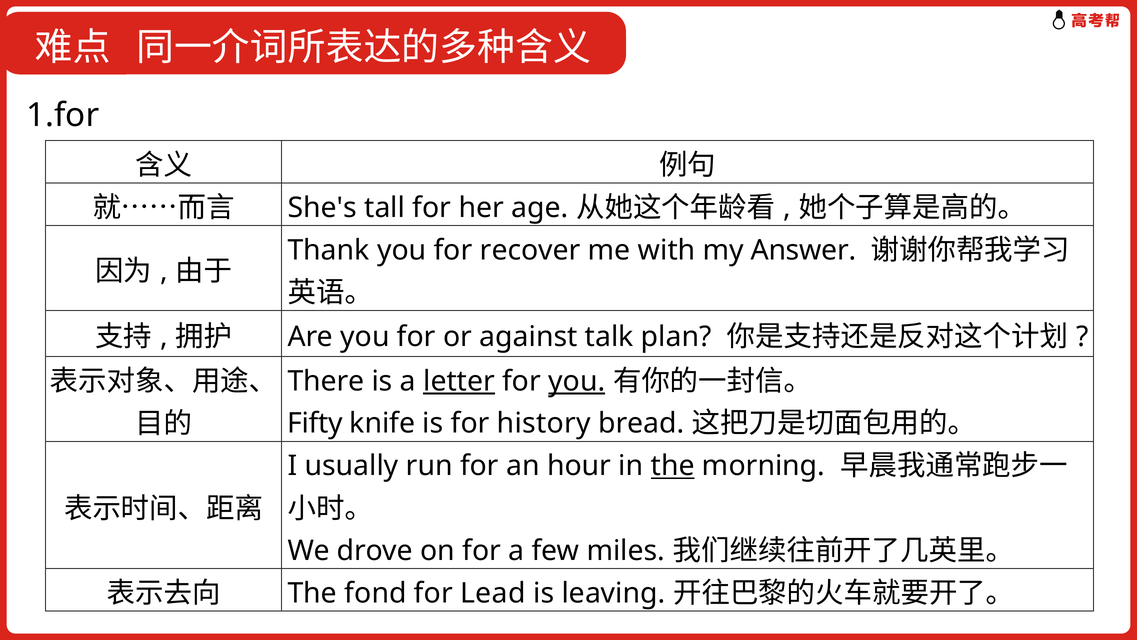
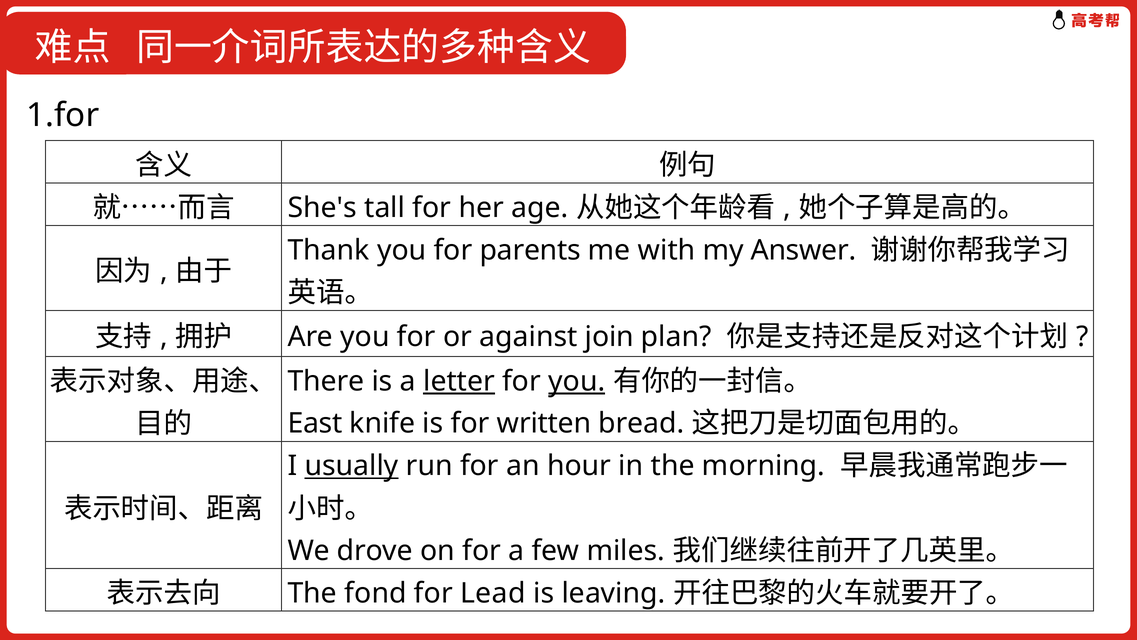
recover: recover -> parents
talk: talk -> join
Fifty: Fifty -> East
history: history -> written
usually underline: none -> present
the at (673, 466) underline: present -> none
